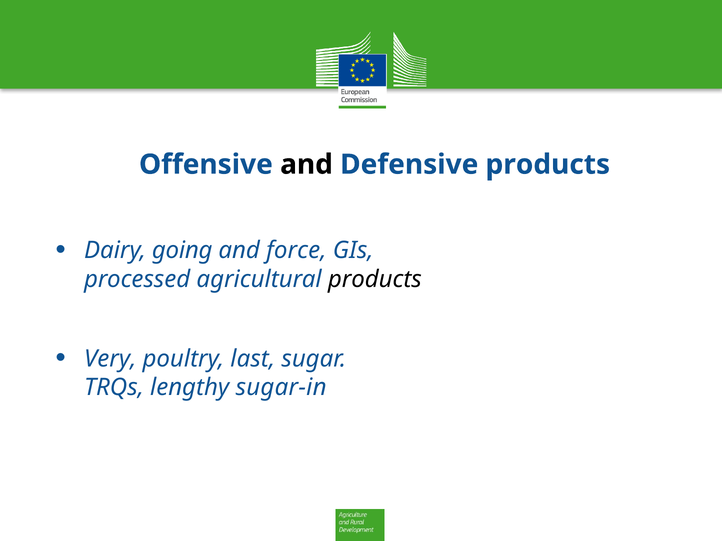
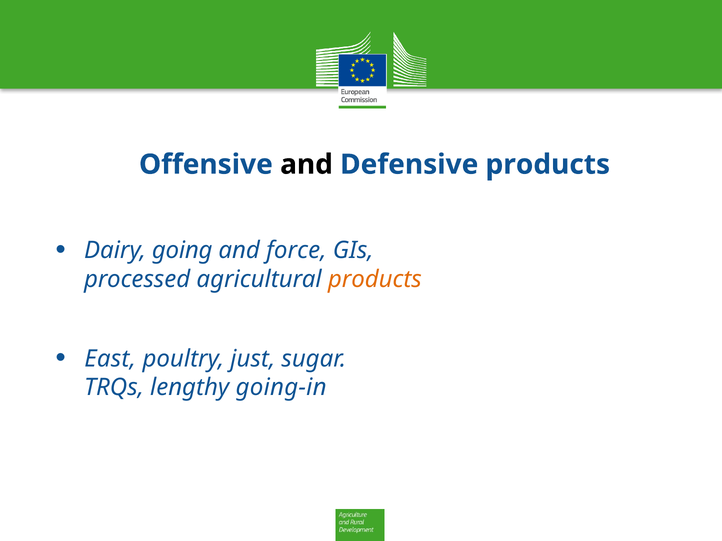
products at (375, 280) colour: black -> orange
Very: Very -> East
last: last -> just
sugar-in: sugar-in -> going-in
